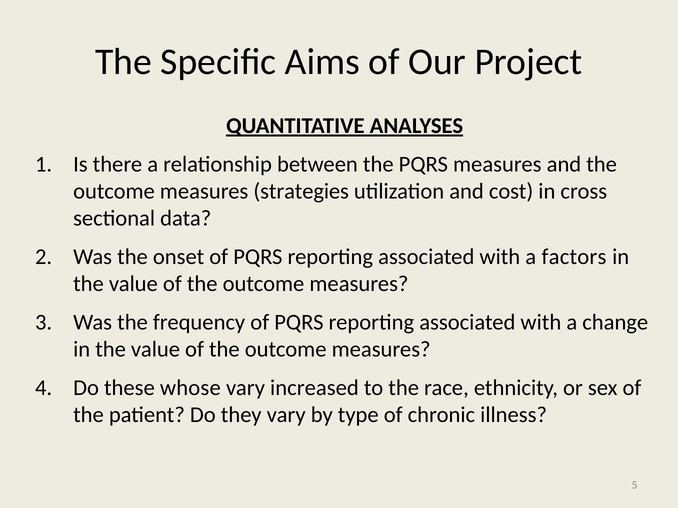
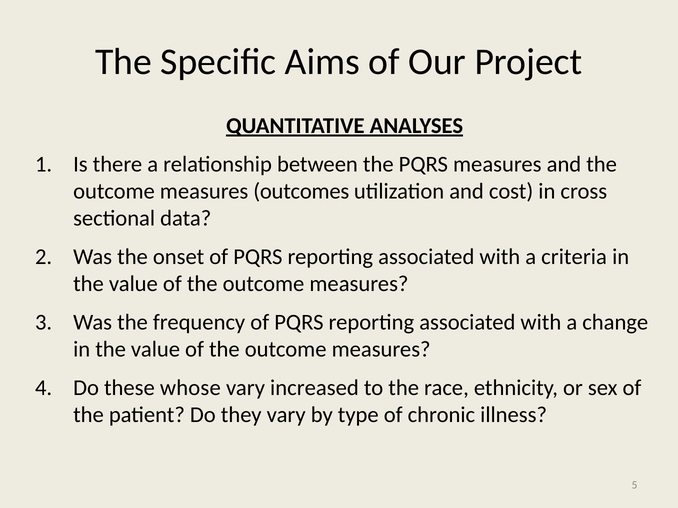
strategies: strategies -> outcomes
factors: factors -> criteria
